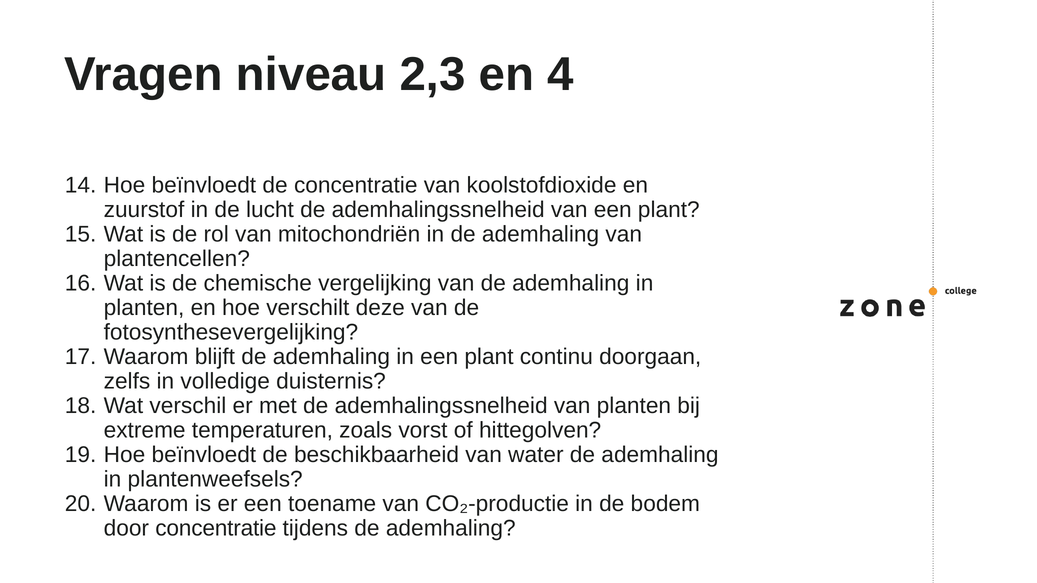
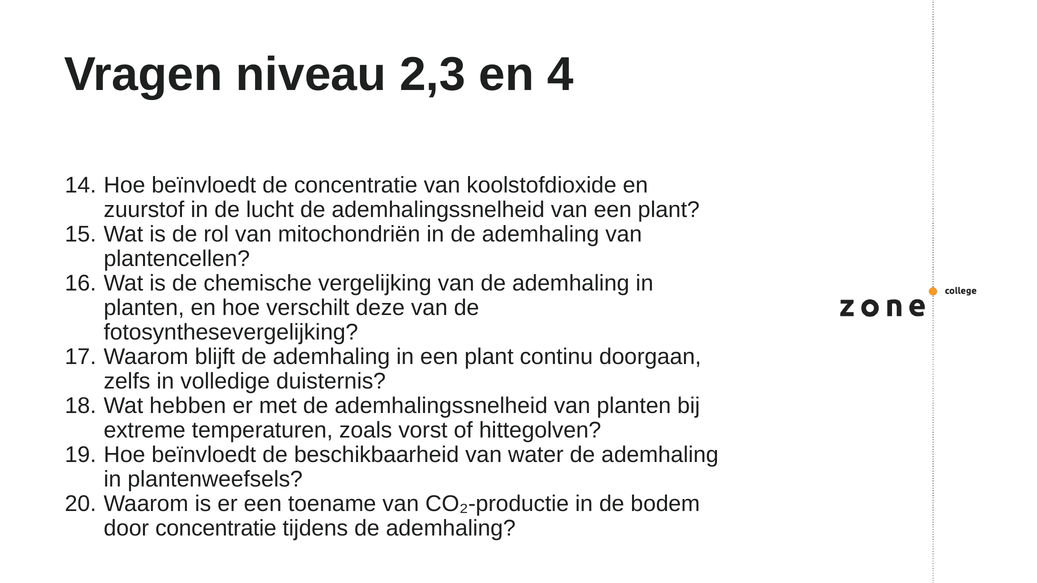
verschil: verschil -> hebben
